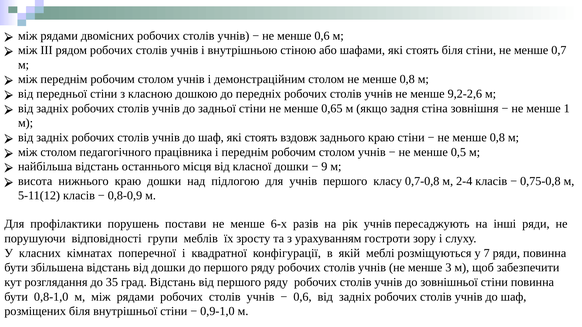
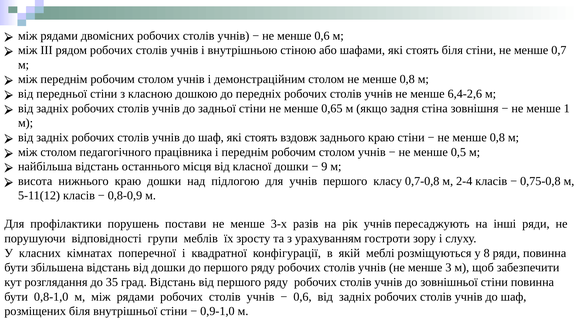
9,2-2,6: 9,2-2,6 -> 6,4-2,6
6-х: 6-х -> 3-х
7: 7 -> 8
